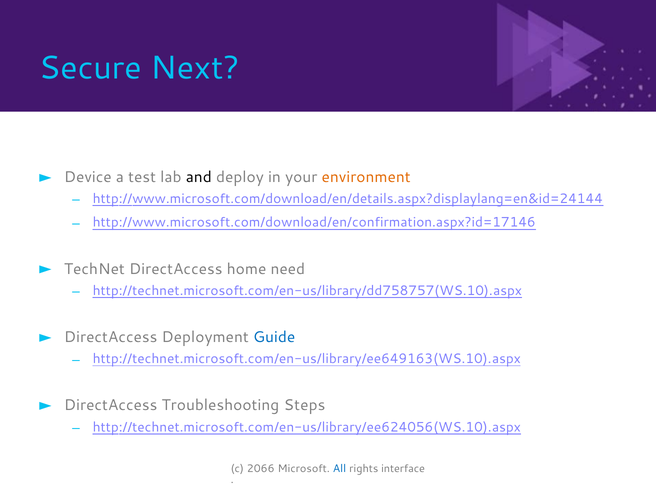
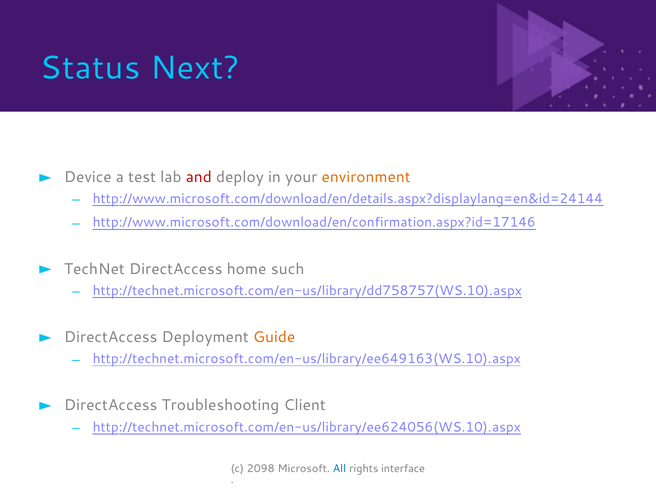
Secure: Secure -> Status
and colour: black -> red
need: need -> such
Guide colour: blue -> orange
Steps: Steps -> Client
2066: 2066 -> 2098
